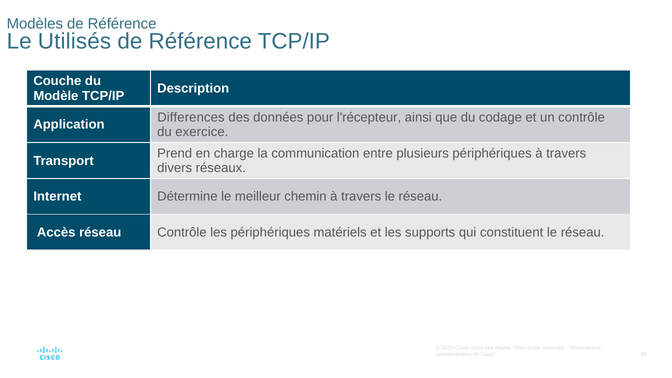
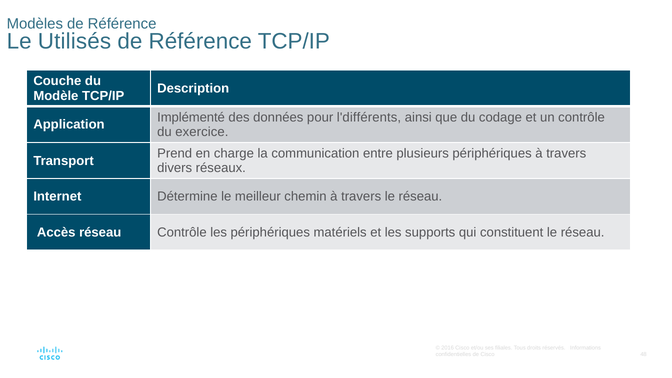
Differences: Differences -> Implémenté
l'récepteur: l'récepteur -> l'différents
